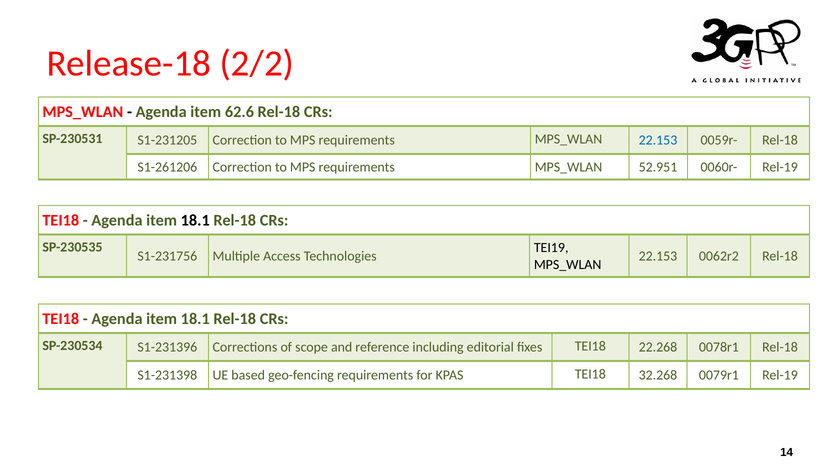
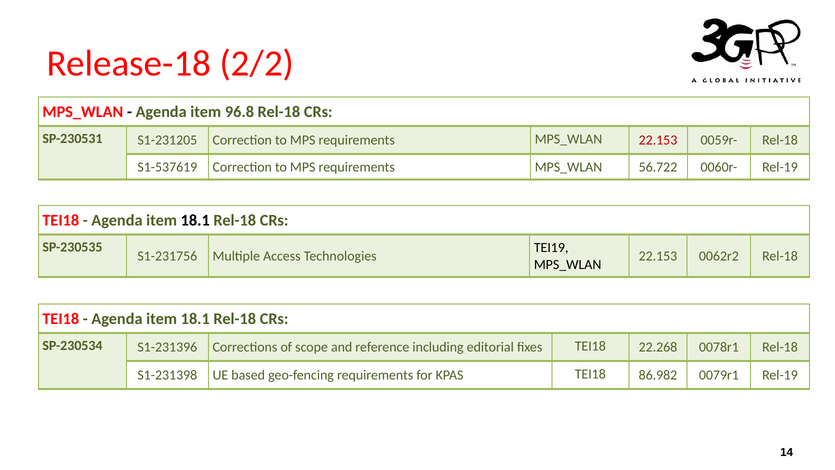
62.6: 62.6 -> 96.8
22.153 at (658, 140) colour: blue -> red
S1-261206: S1-261206 -> S1-537619
52.951: 52.951 -> 56.722
32.268: 32.268 -> 86.982
